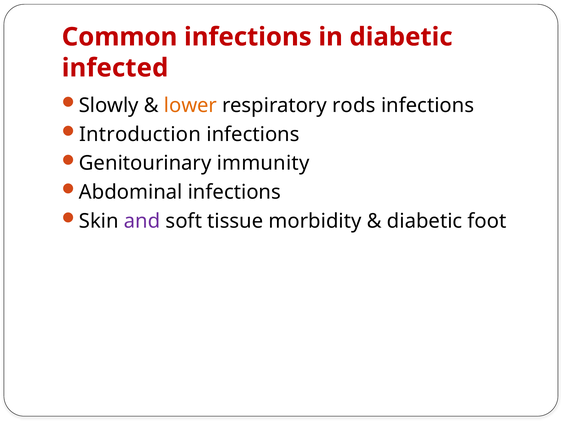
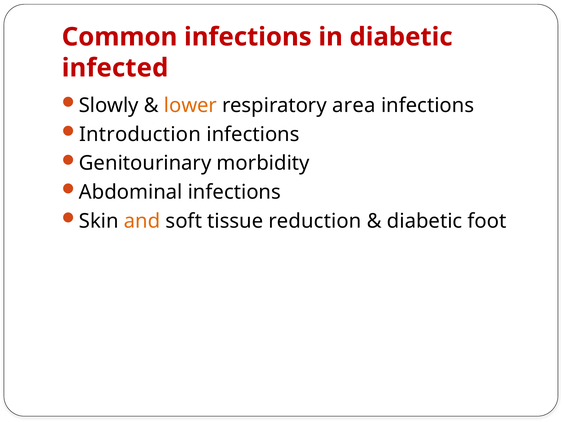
rods: rods -> area
immunity: immunity -> morbidity
and colour: purple -> orange
morbidity: morbidity -> reduction
